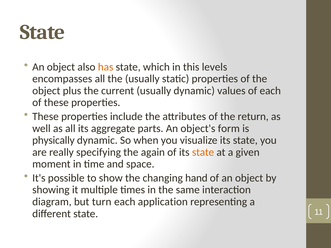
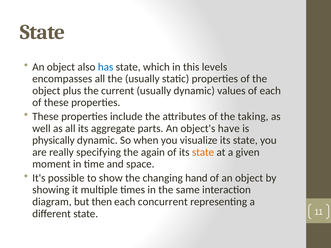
has colour: orange -> blue
return: return -> taking
form: form -> have
turn: turn -> then
application: application -> concurrent
